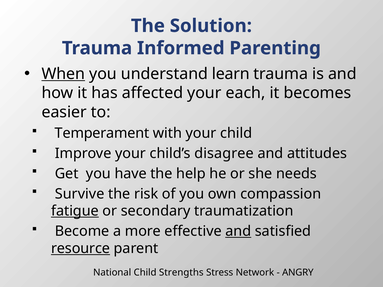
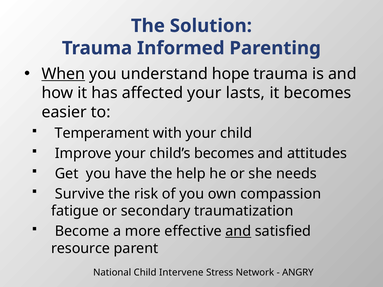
learn: learn -> hope
each: each -> lasts
child’s disagree: disagree -> becomes
fatigue underline: present -> none
resource underline: present -> none
Strengths: Strengths -> Intervene
